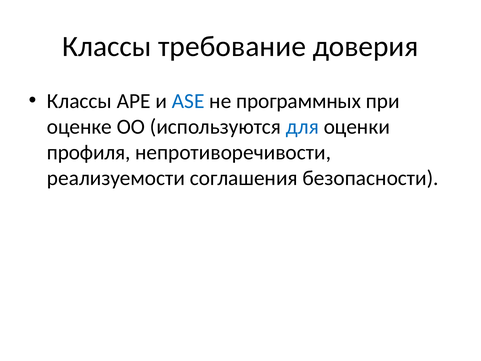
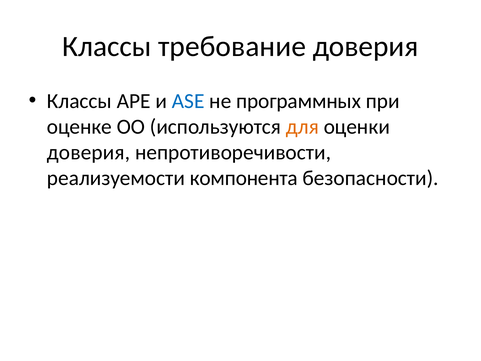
для colour: blue -> orange
профиля at (89, 152): профиля -> доверия
соглашения: соглашения -> компонента
